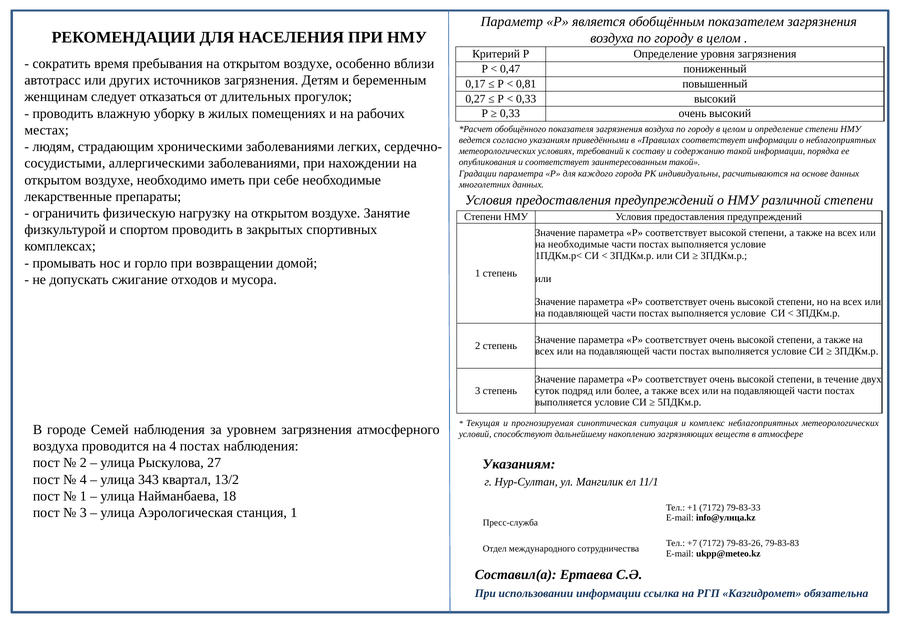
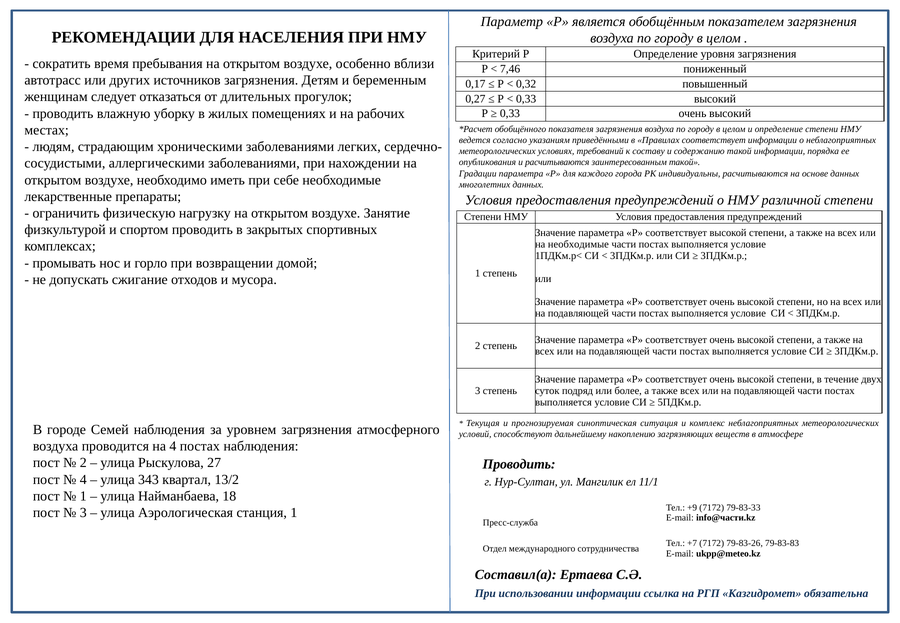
0,47: 0,47 -> 7,46
0,81: 0,81 -> 0,32
и соответствует: соответствует -> расчитываются
Указаниям at (519, 464): Указаниям -> Проводить
+1: +1 -> +9
info@улица.kz: info@улица.kz -> info@части.kz
